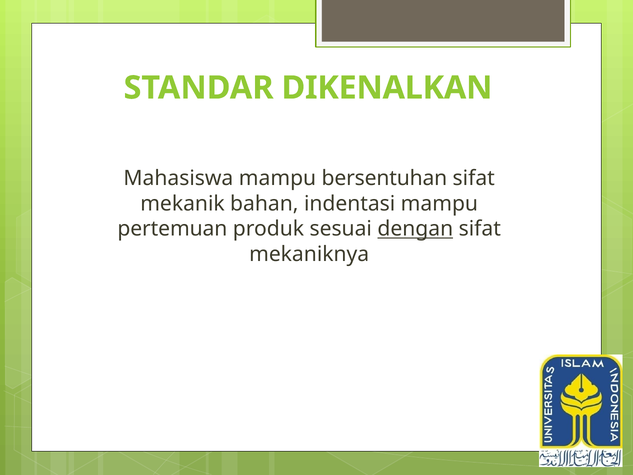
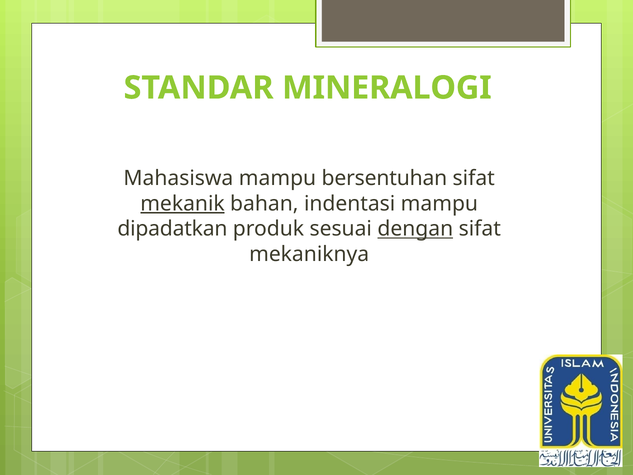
DIKENALKAN: DIKENALKAN -> MINERALOGI
mekanik underline: none -> present
pertemuan: pertemuan -> dipadatkan
